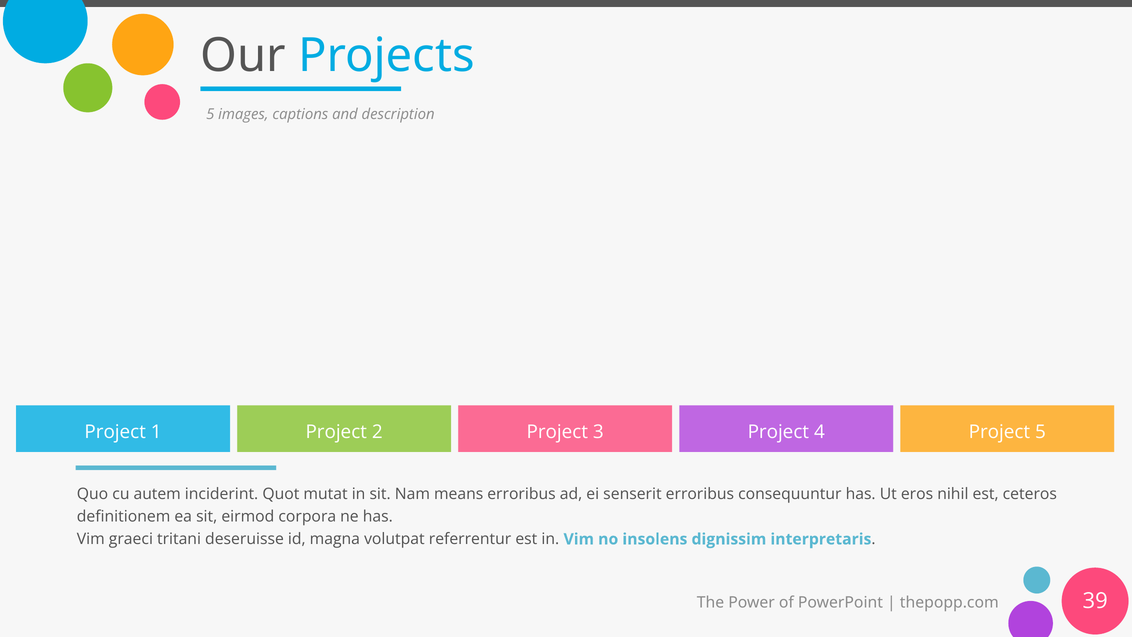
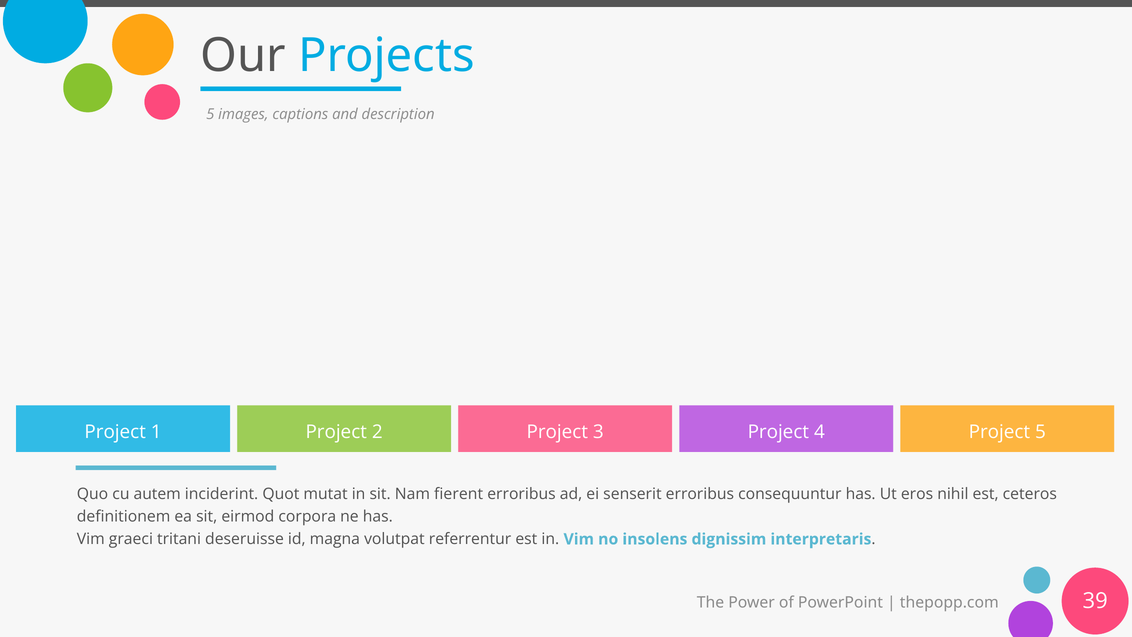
means: means -> fierent
